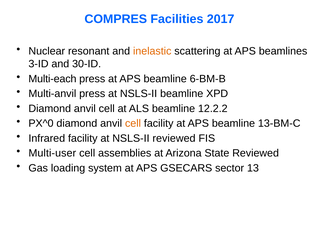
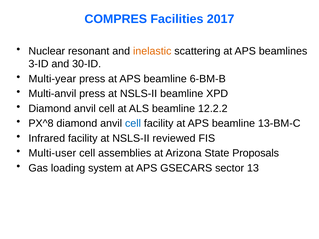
Multi-each: Multi-each -> Multi-year
PX^0: PX^0 -> PX^8
cell at (133, 124) colour: orange -> blue
State Reviewed: Reviewed -> Proposals
